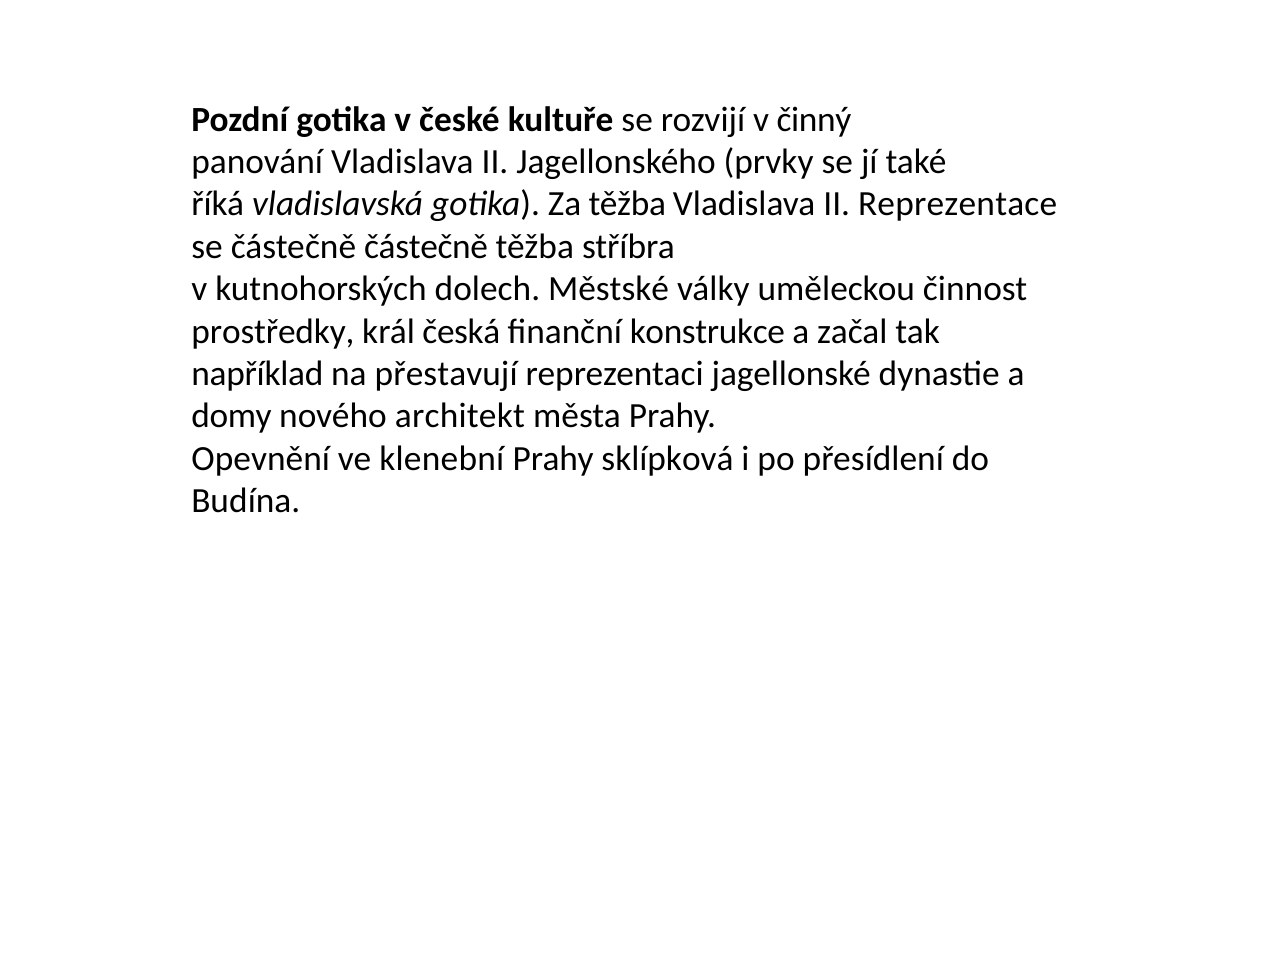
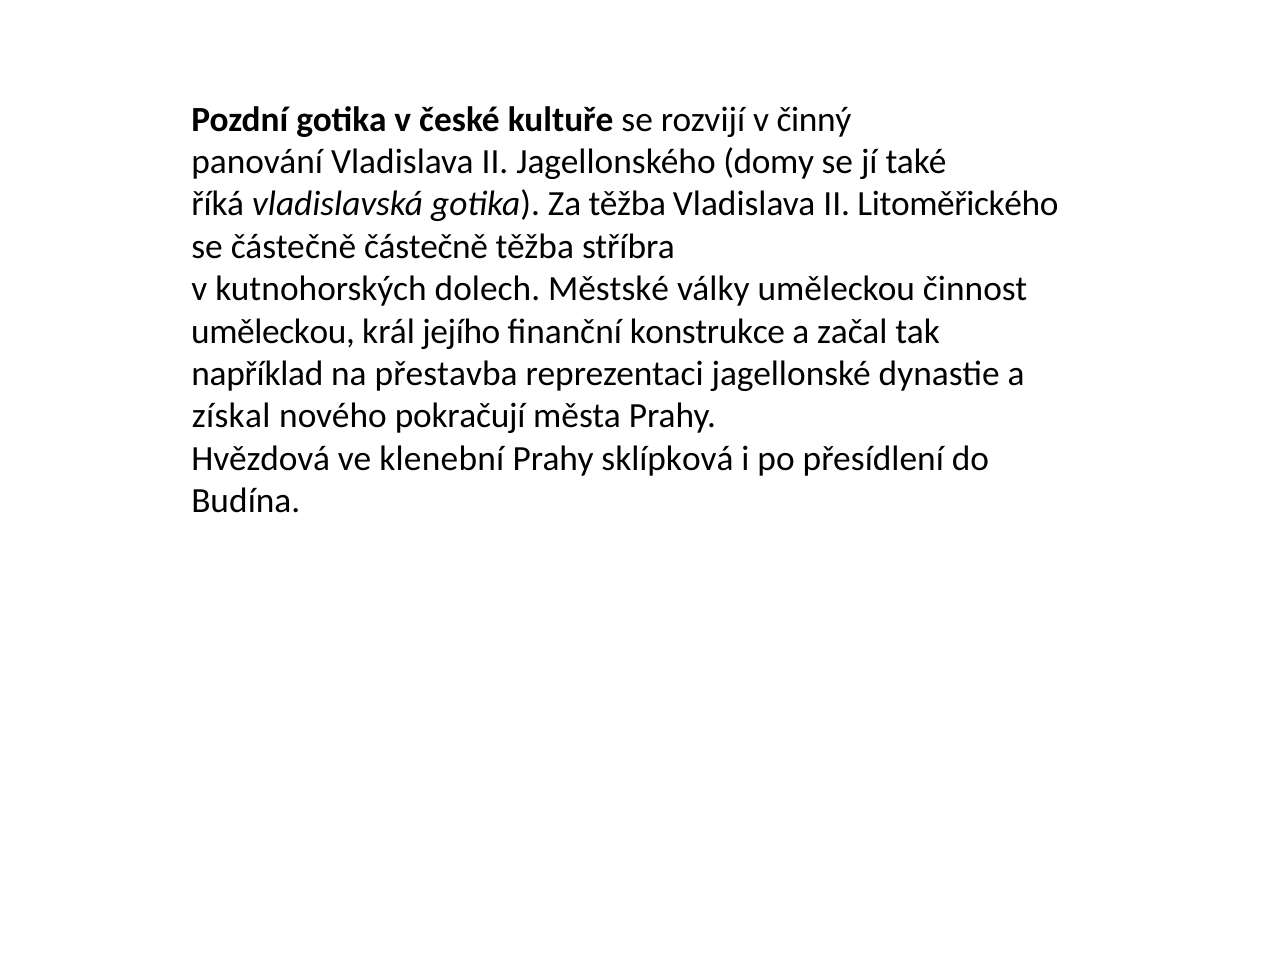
prvky: prvky -> domy
Reprezentace: Reprezentace -> Litoměřického
prostředky at (273, 331): prostředky -> uměleckou
česká: česká -> jejího
přestavují: přestavují -> přestavba
domy: domy -> získal
architekt: architekt -> pokračují
Opevnění: Opevnění -> Hvězdová
